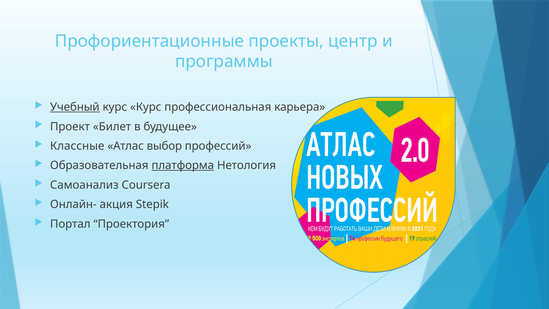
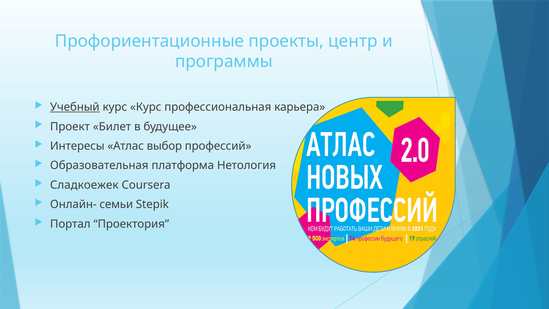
Классные: Классные -> Интересы
платформа underline: present -> none
Самоанализ: Самоанализ -> Сладкоежек
акция: акция -> семьи
